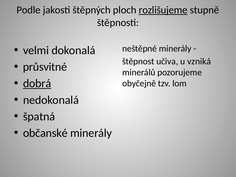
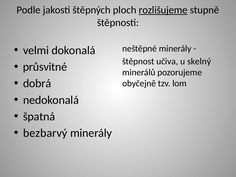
vzniká: vzniká -> skelný
dobrá underline: present -> none
občanské: občanské -> bezbarvý
